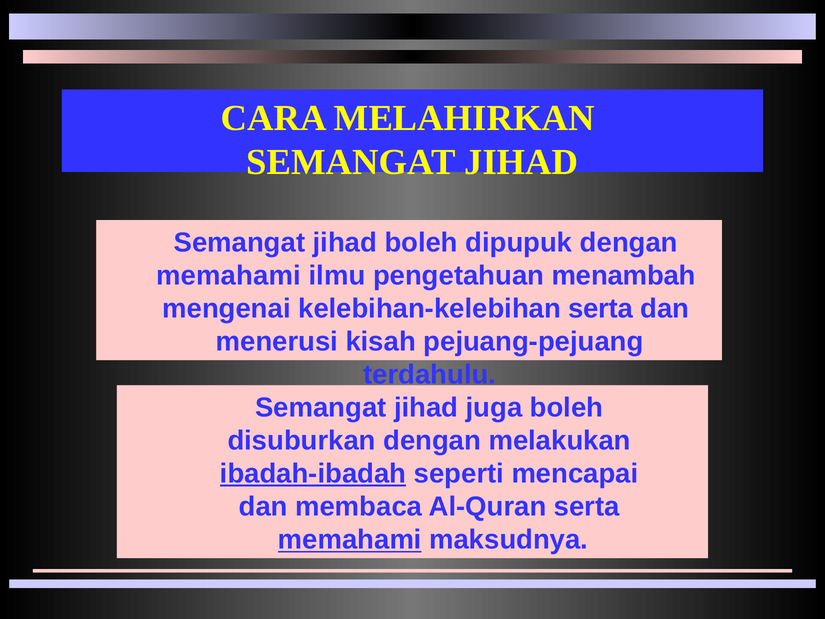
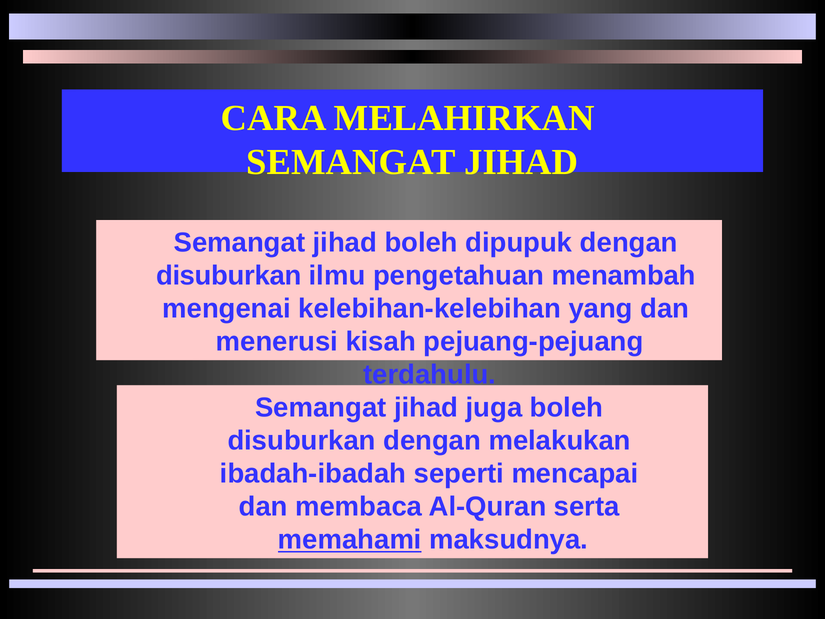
memahami at (229, 276): memahami -> disuburkan
kelebihan-kelebihan serta: serta -> yang
ibadah-ibadah underline: present -> none
